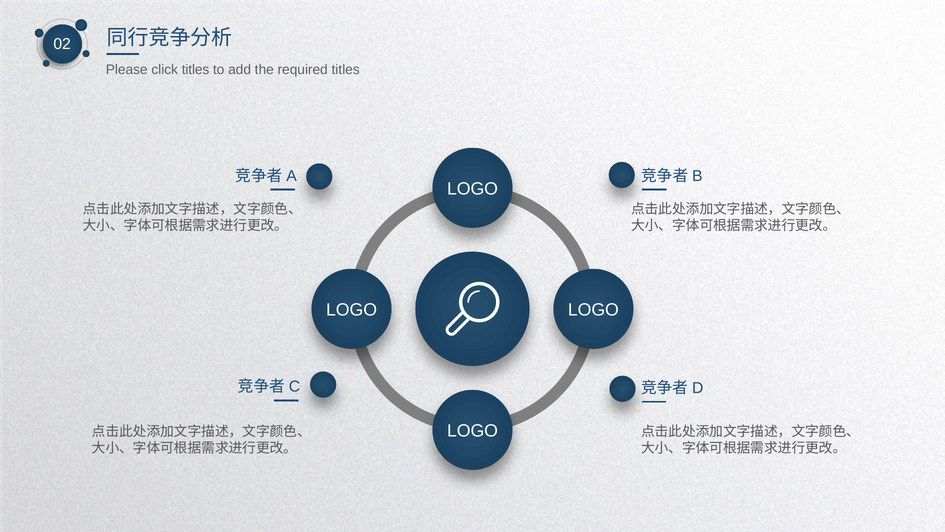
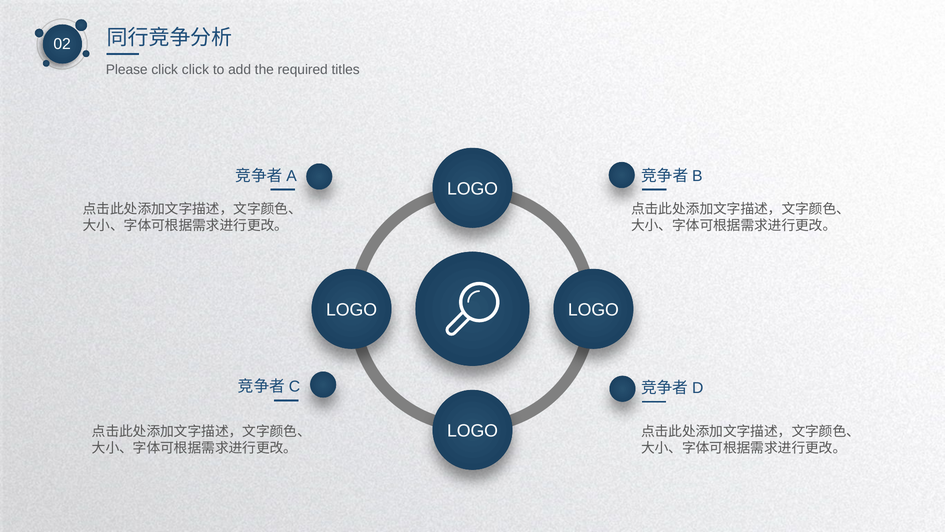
click titles: titles -> click
